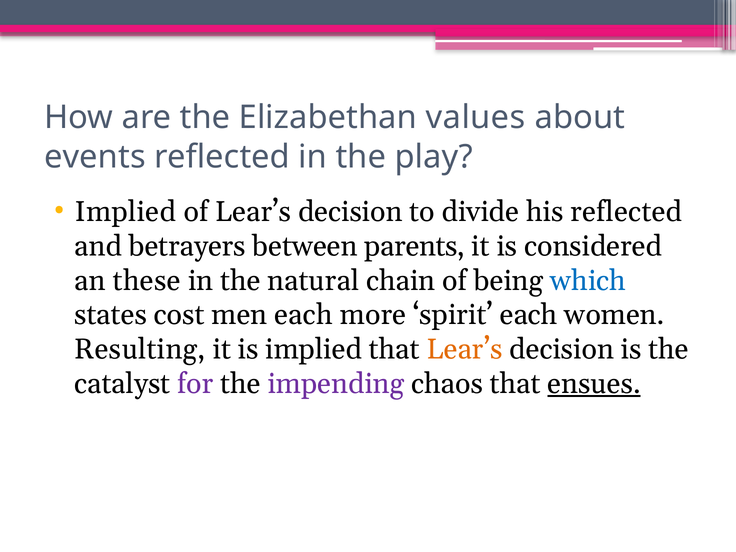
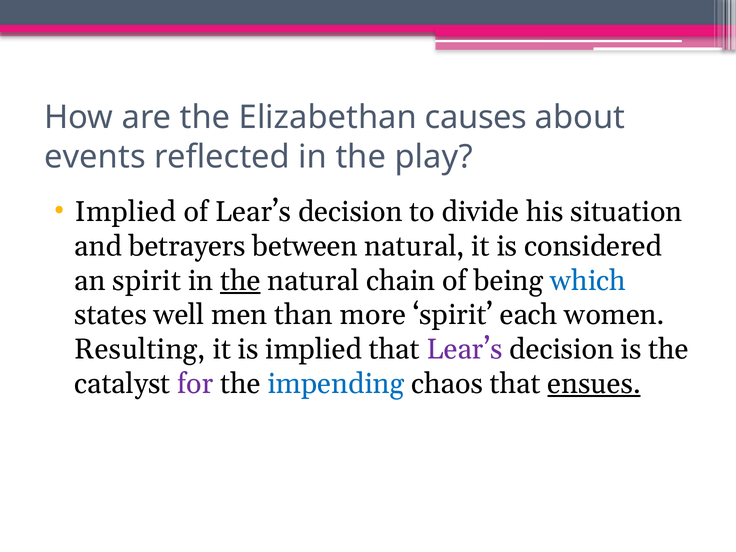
values: values -> causes
his reflected: reflected -> situation
between parents: parents -> natural
an these: these -> spirit
the at (240, 281) underline: none -> present
cost: cost -> well
men each: each -> than
Lear’s at (464, 349) colour: orange -> purple
impending colour: purple -> blue
